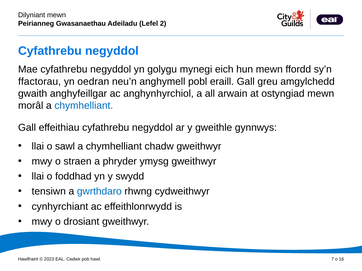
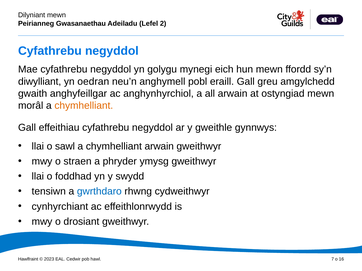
ffactorau: ffactorau -> diwylliant
chymhelliant at (84, 106) colour: blue -> orange
chymhelliant chadw: chadw -> arwain
